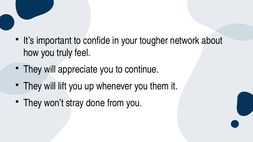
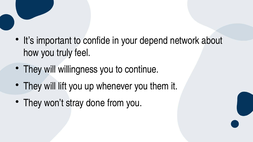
tougher: tougher -> depend
appreciate: appreciate -> willingness
